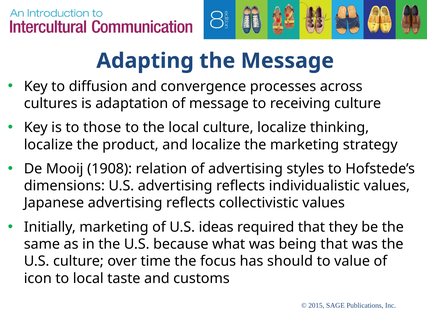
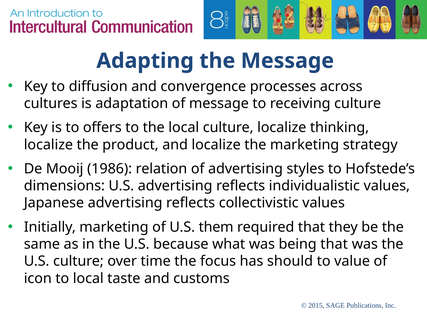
those: those -> offers
1908: 1908 -> 1986
ideas: ideas -> them
